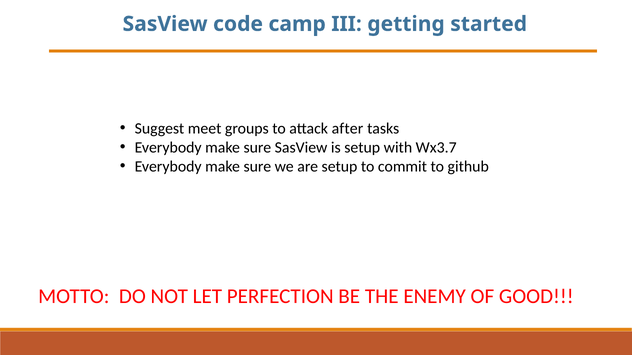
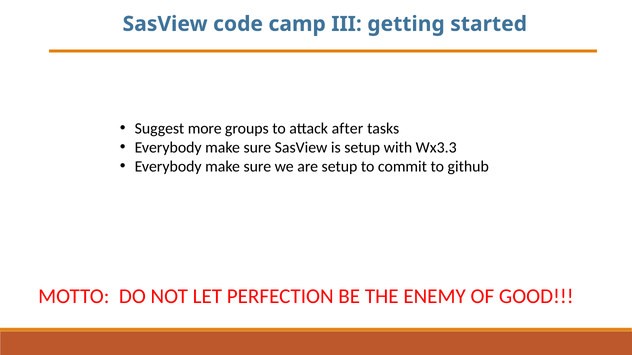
meet: meet -> more
Wx3.7: Wx3.7 -> Wx3.3
